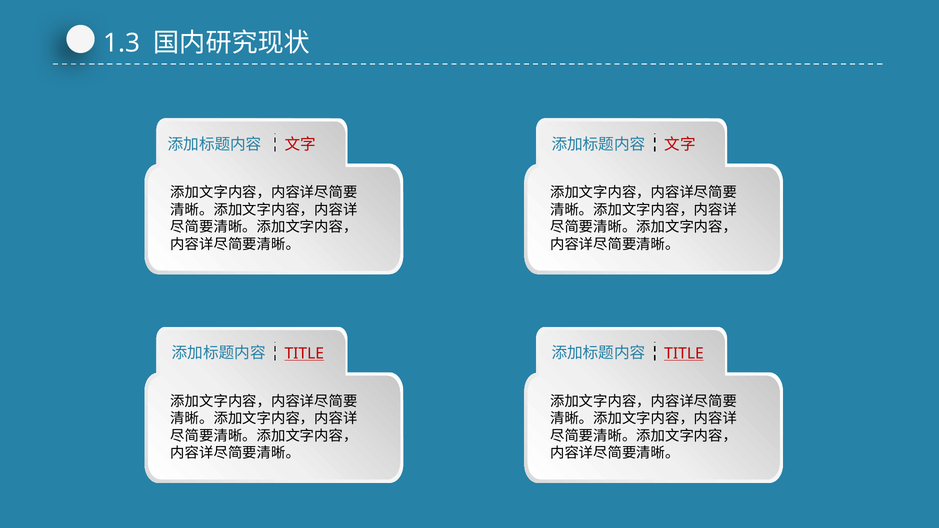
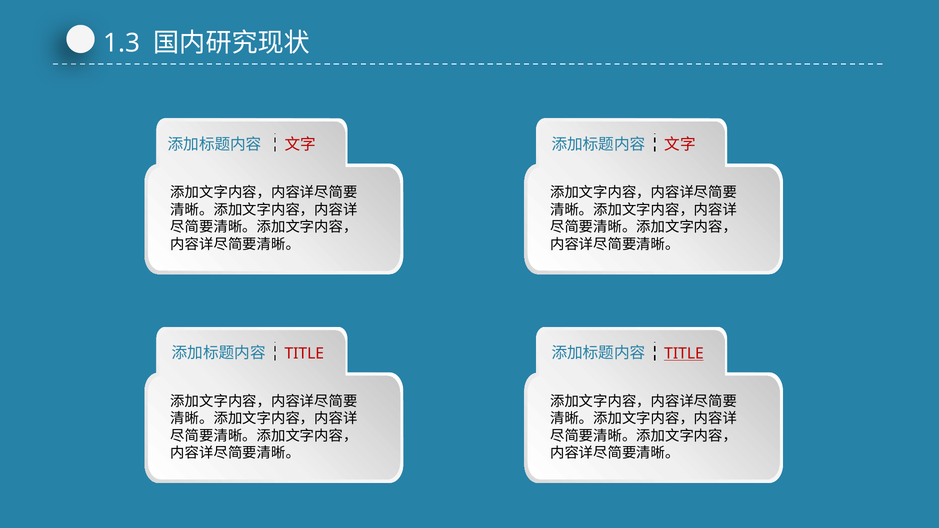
TITLE at (304, 354) underline: present -> none
